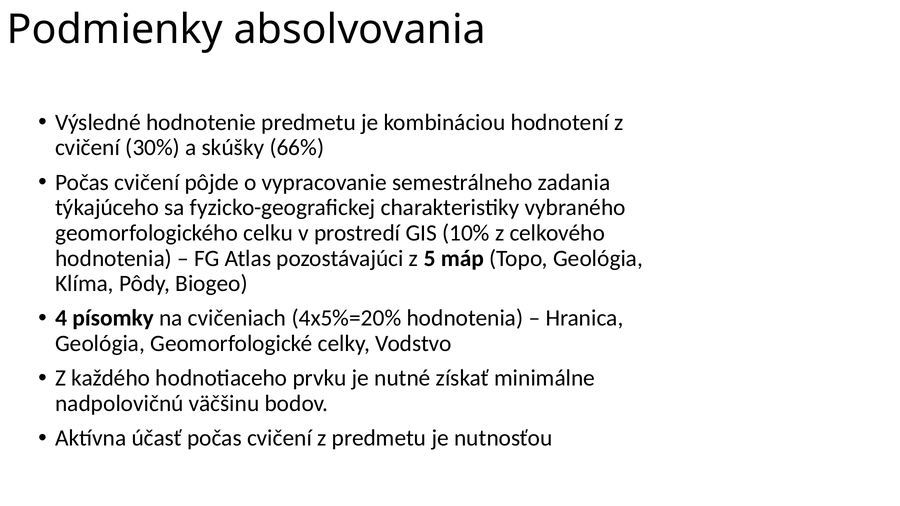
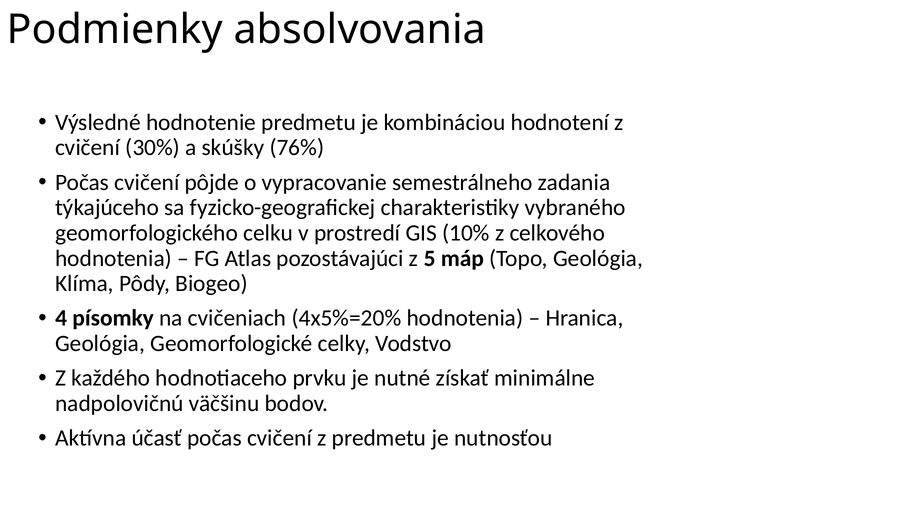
66%: 66% -> 76%
